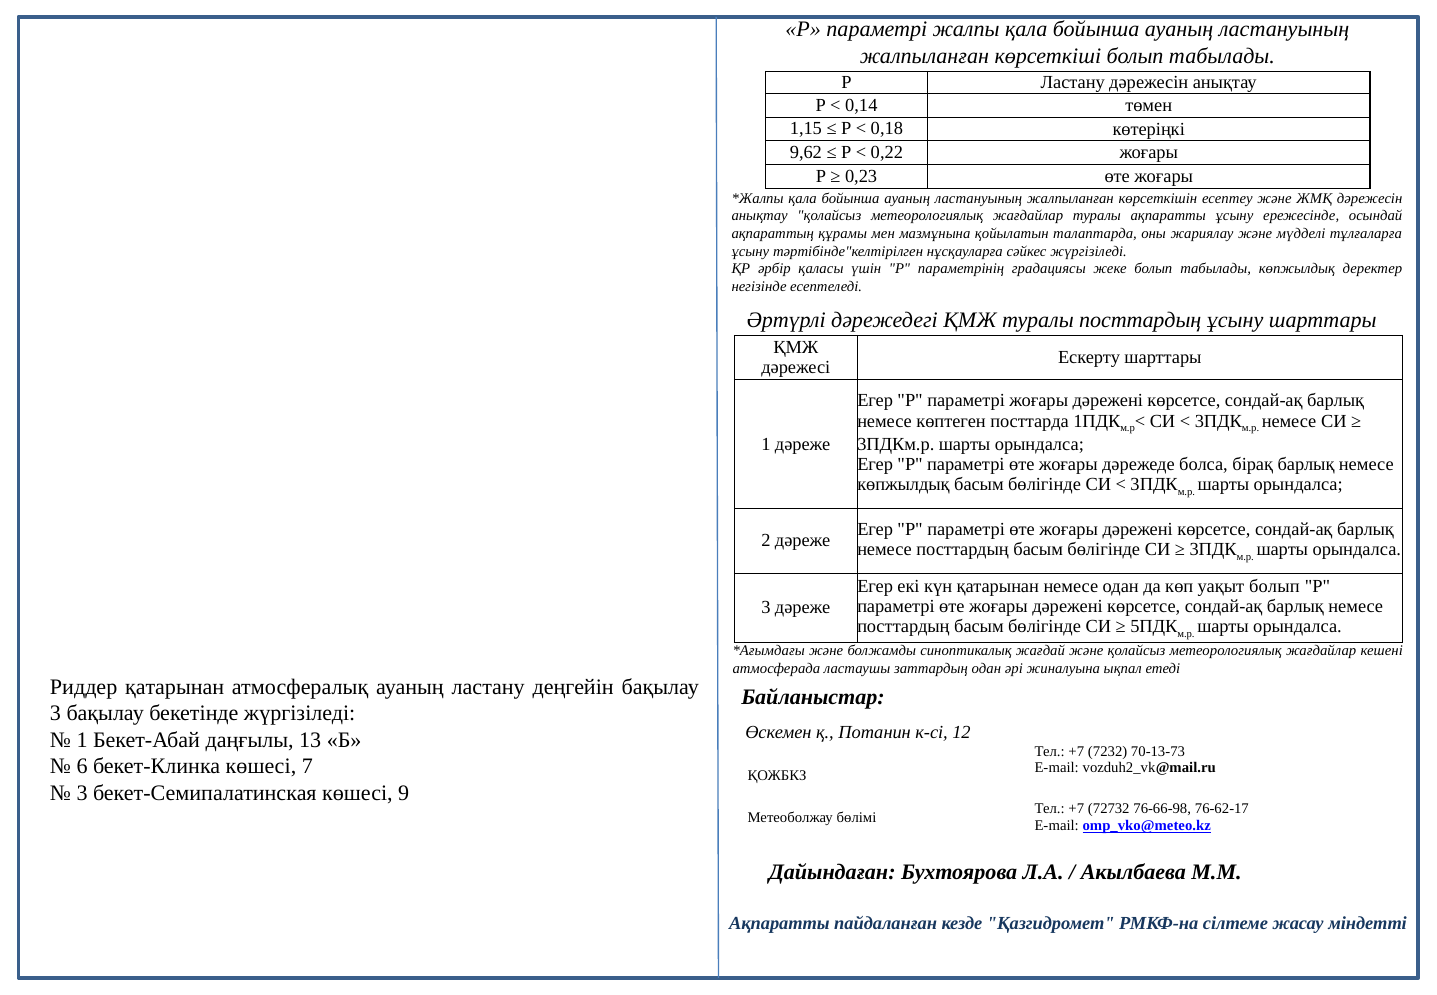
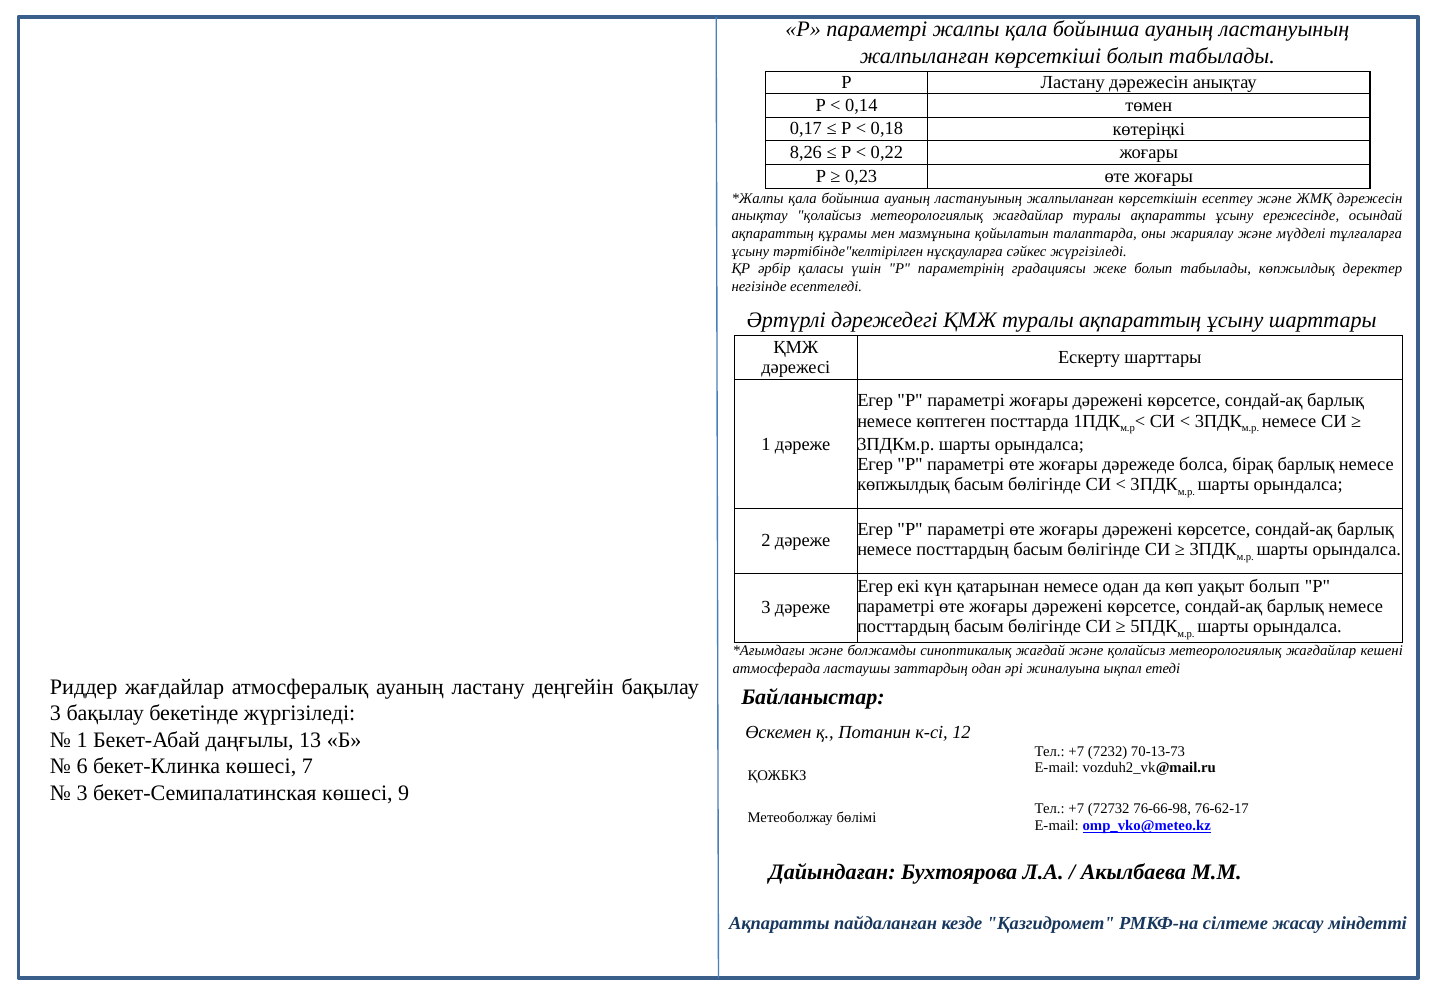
1,15: 1,15 -> 0,17
9,62: 9,62 -> 8,26
туралы посттардың: посттардың -> ақпараттың
Риддер қатарынан: қатарынан -> жағдайлар
